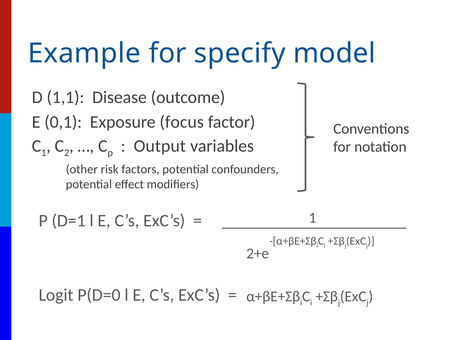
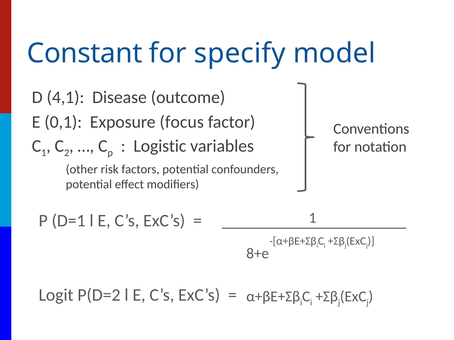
Example: Example -> Constant
1,1: 1,1 -> 4,1
Output: Output -> Logistic
2+e: 2+e -> 8+e
P(D=0: P(D=0 -> P(D=2
